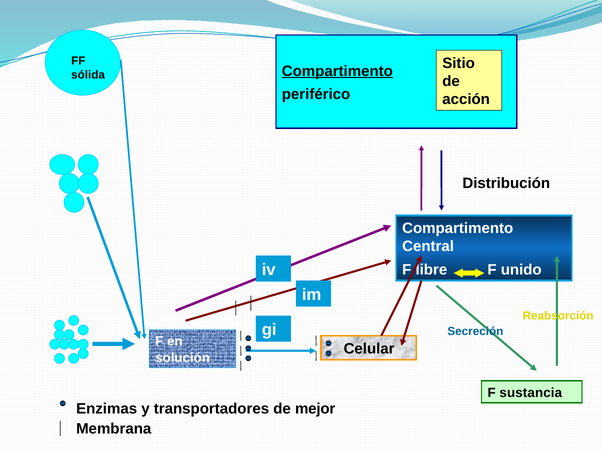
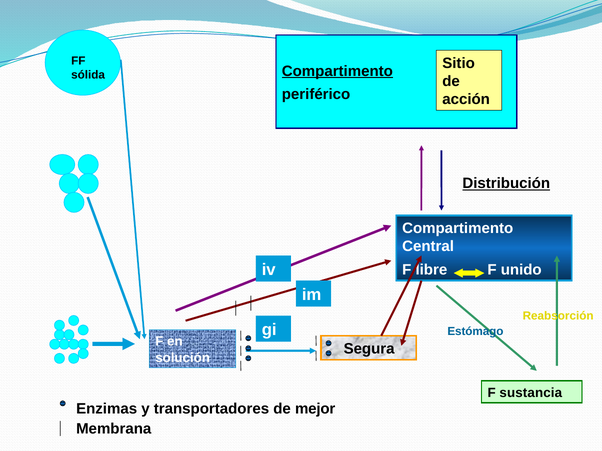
Distribución underline: none -> present
Secreción: Secreción -> Estómago
Celular: Celular -> Segura
